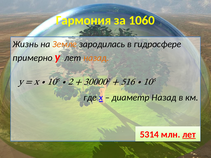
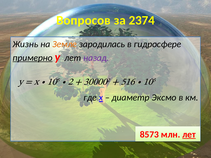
Гармония: Гармония -> Вопросов
1060: 1060 -> 2374
примерно underline: none -> present
назад at (96, 58) colour: orange -> purple
Назад at (164, 98): Назад -> Эксмо
5314: 5314 -> 8573
